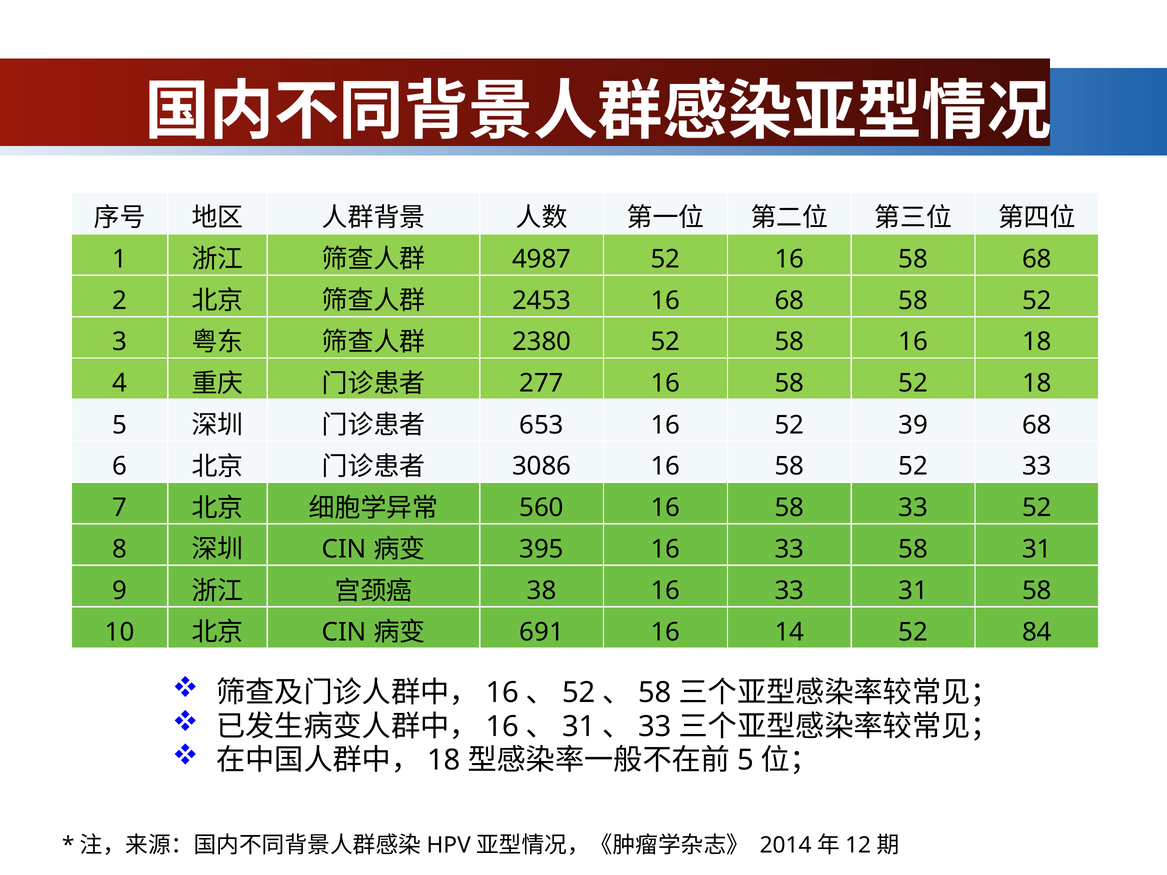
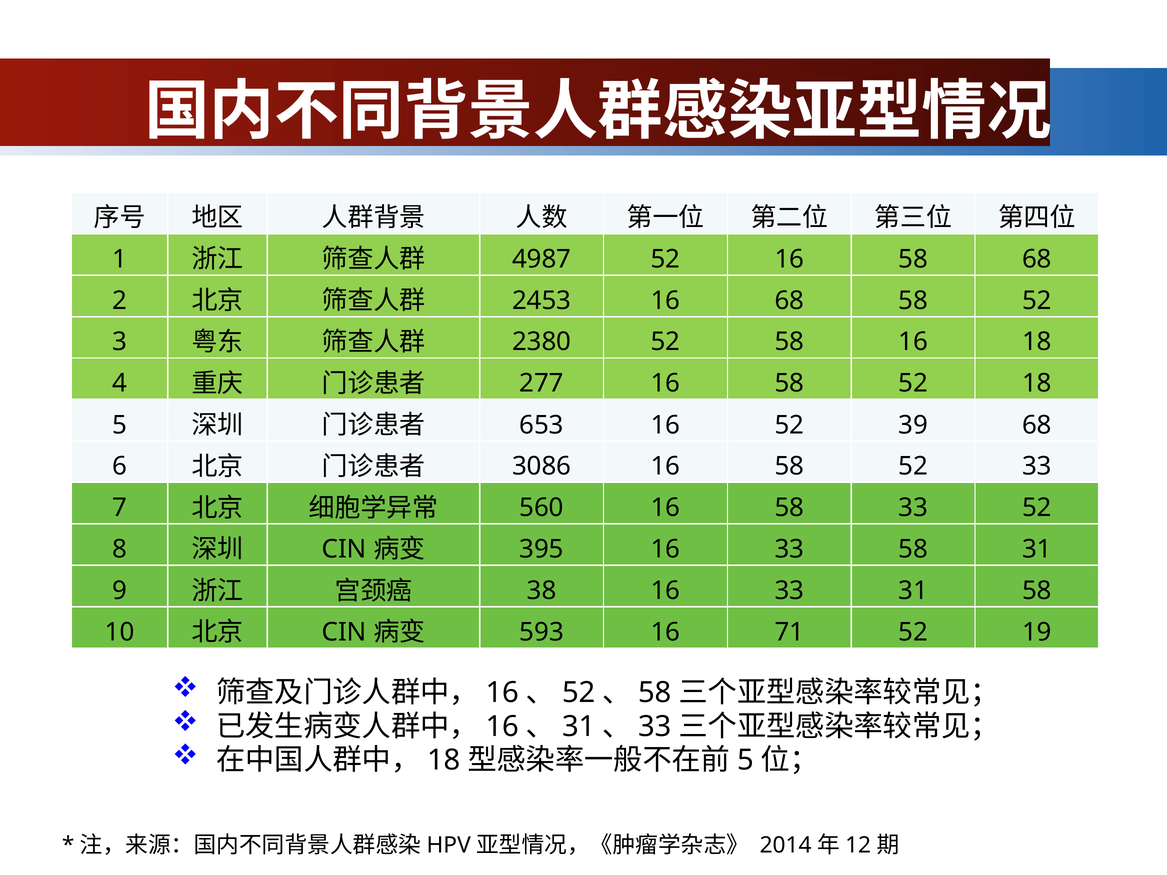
691: 691 -> 593
14: 14 -> 71
84: 84 -> 19
